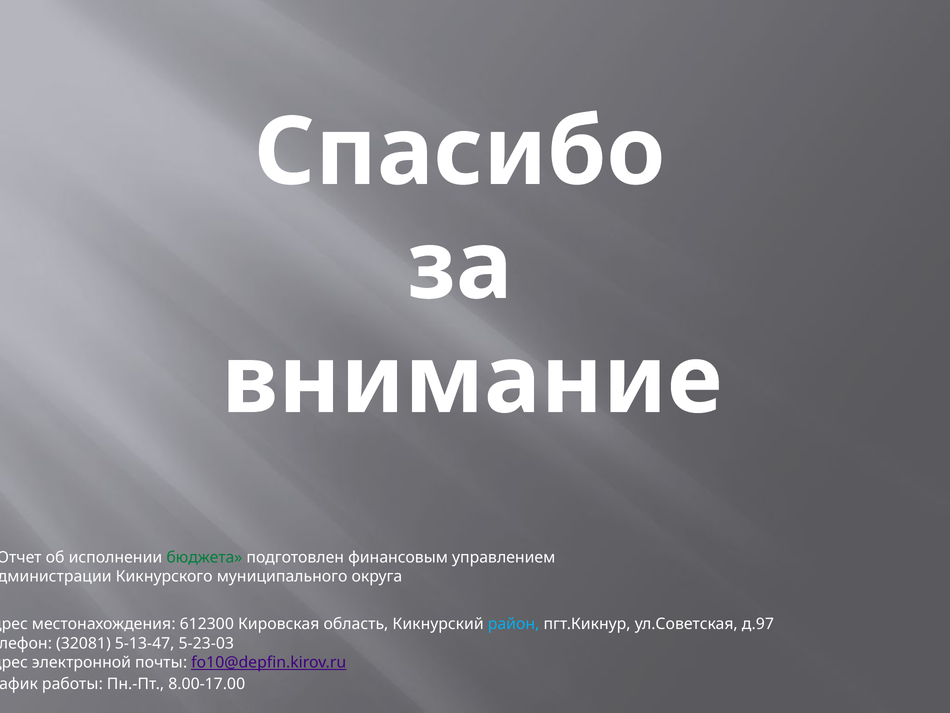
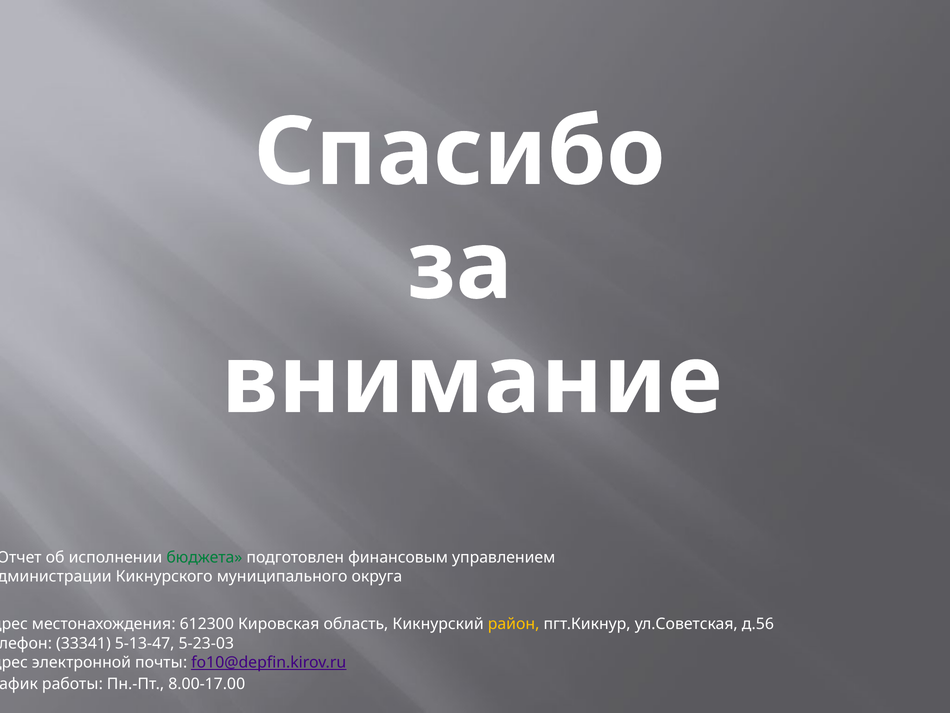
район colour: light blue -> yellow
д.97: д.97 -> д.56
32081: 32081 -> 33341
